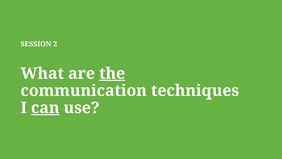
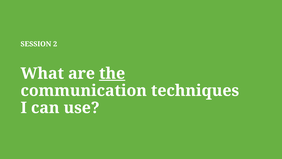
can underline: present -> none
